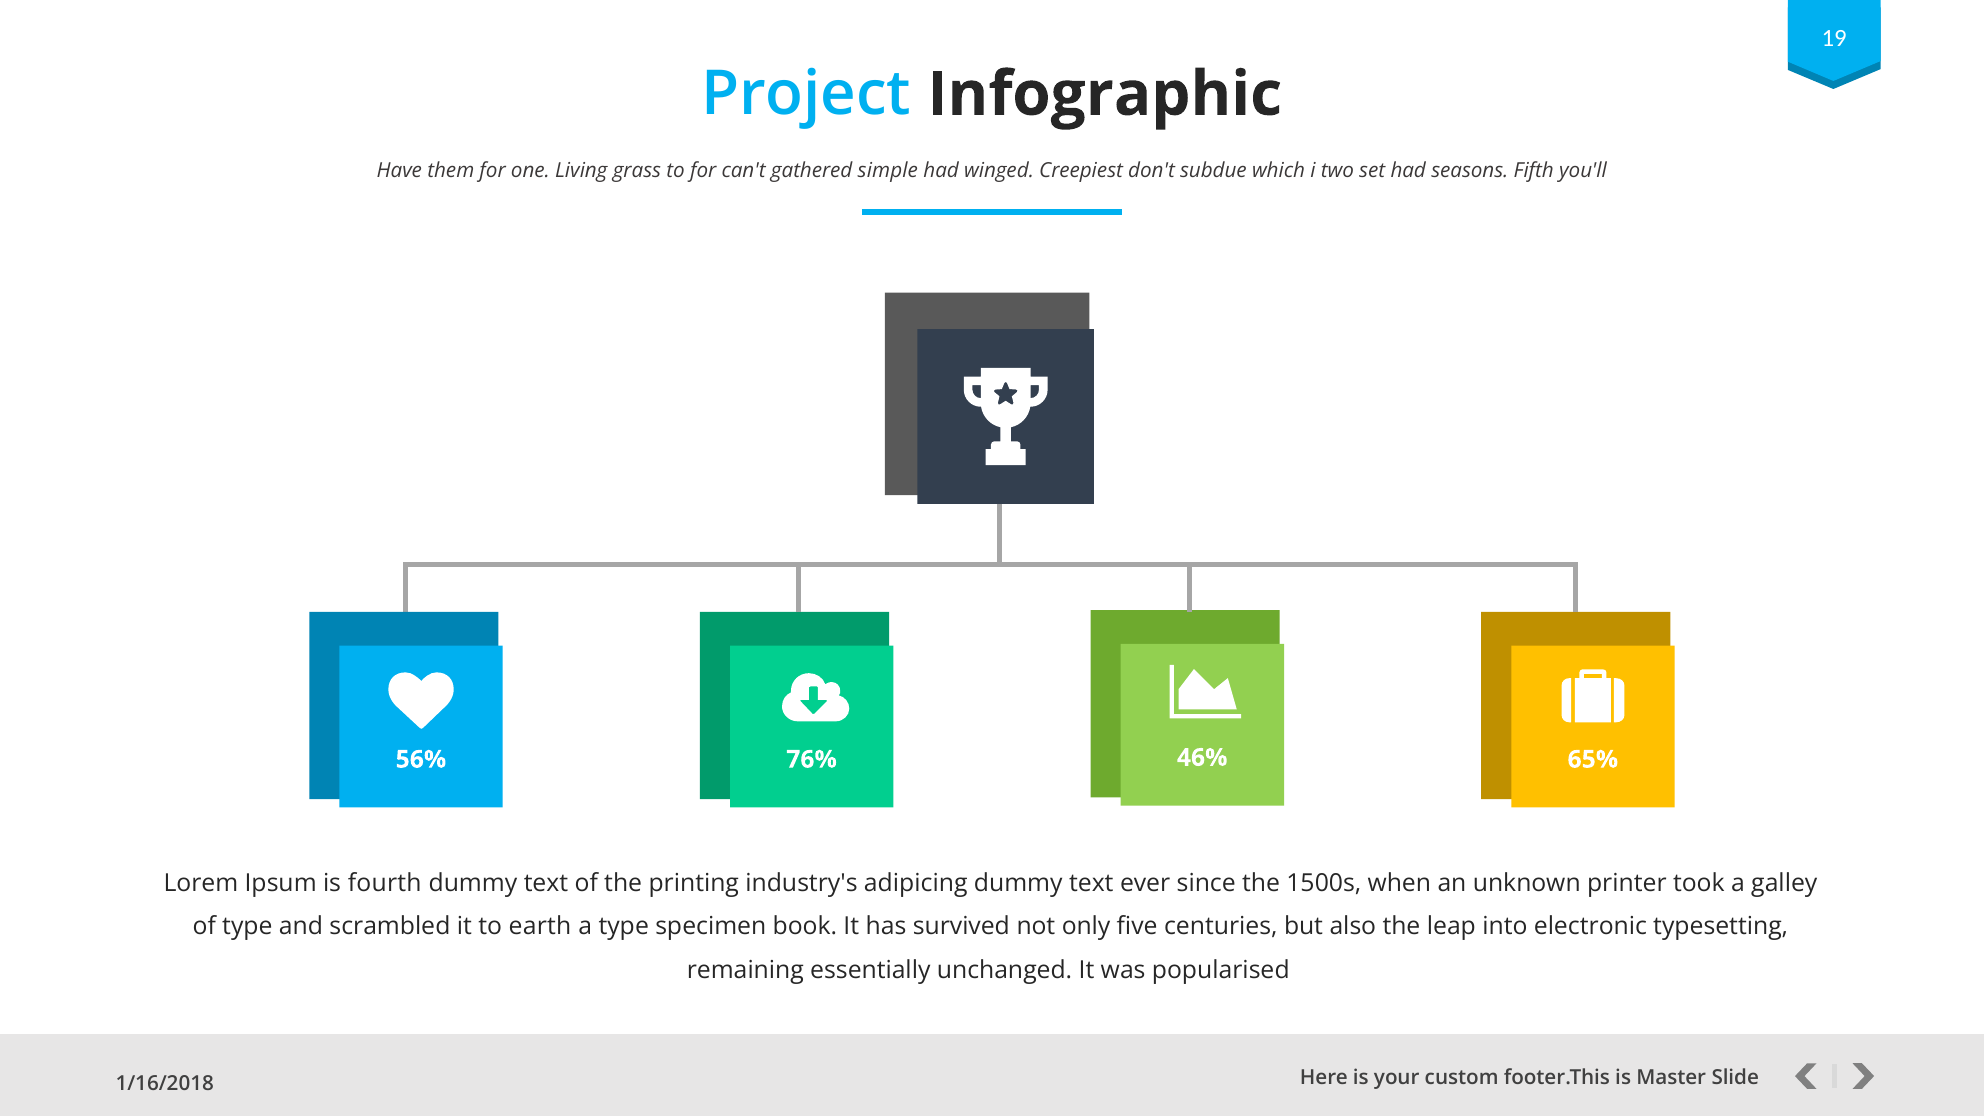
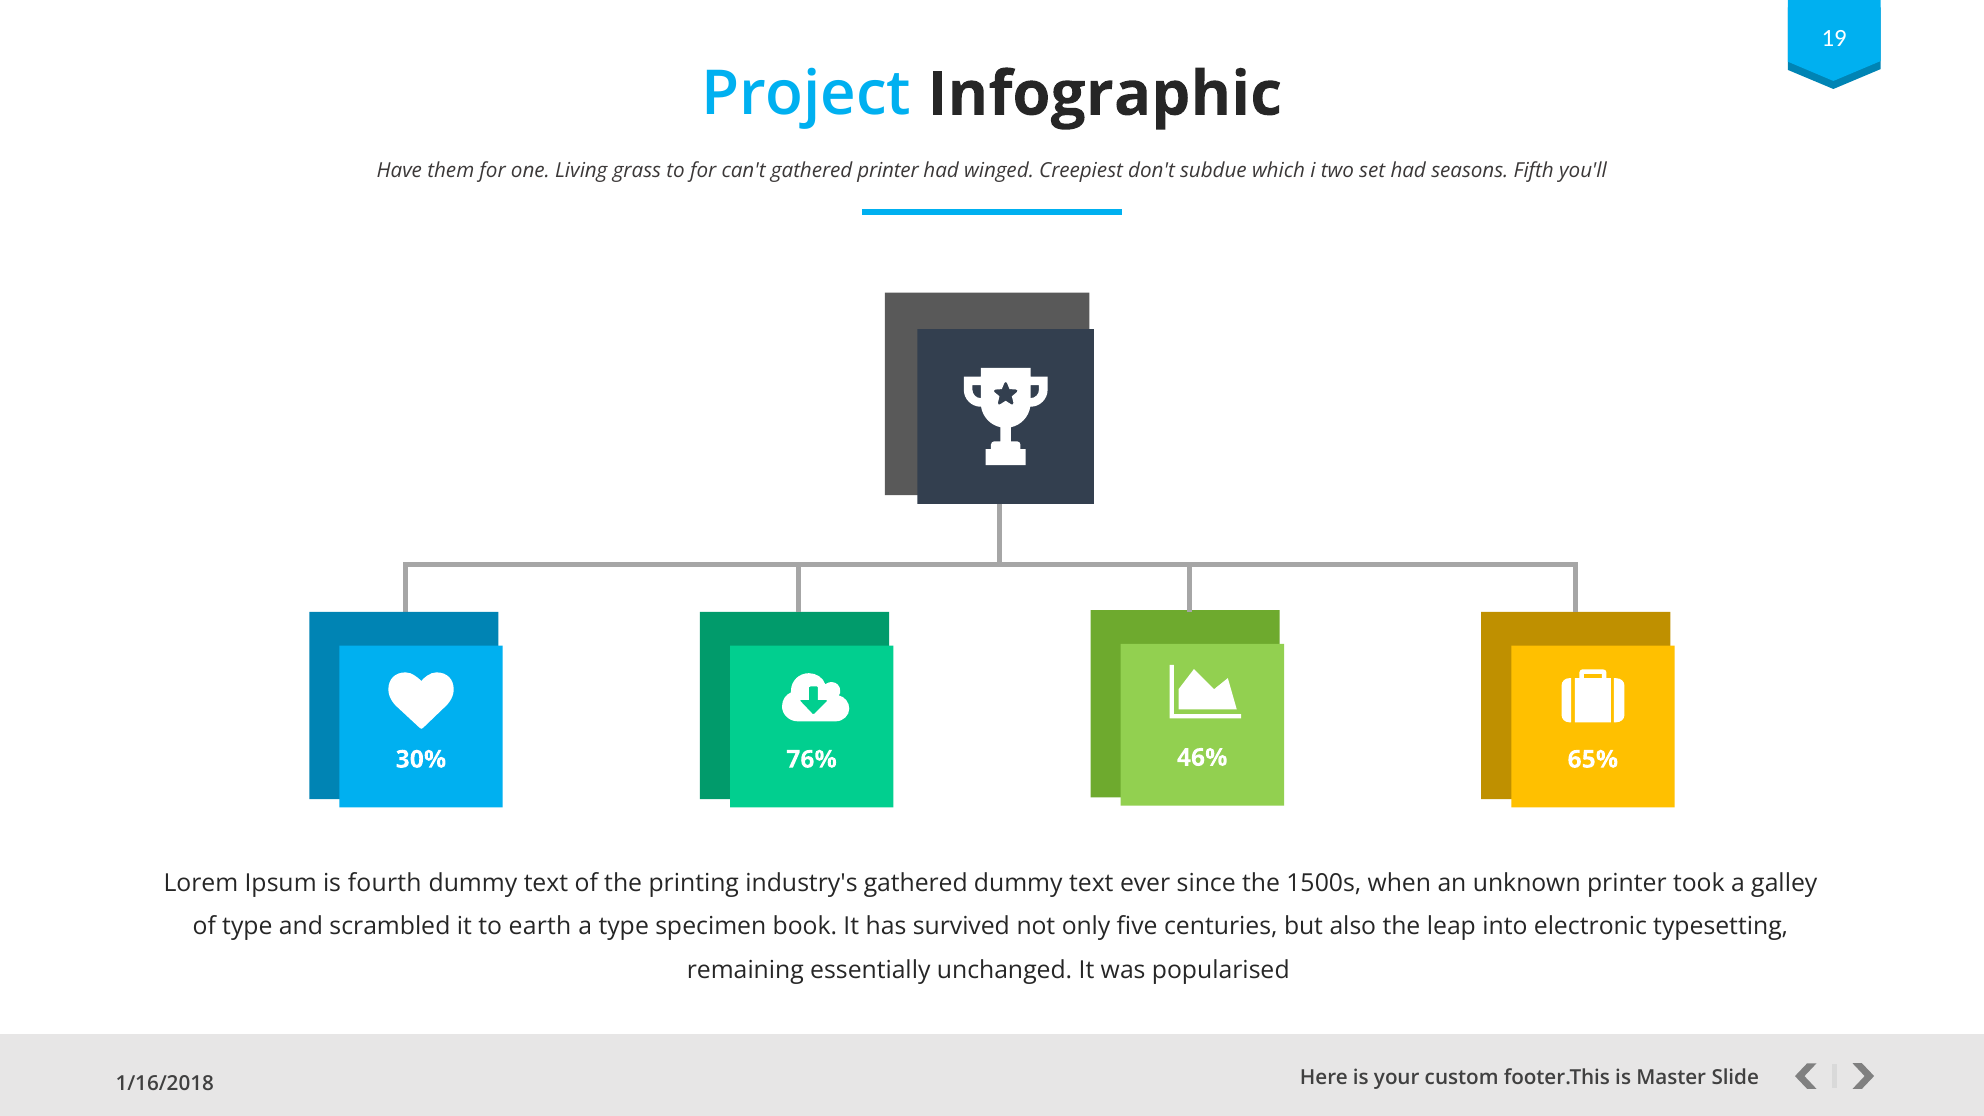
gathered simple: simple -> printer
56%: 56% -> 30%
industry's adipicing: adipicing -> gathered
